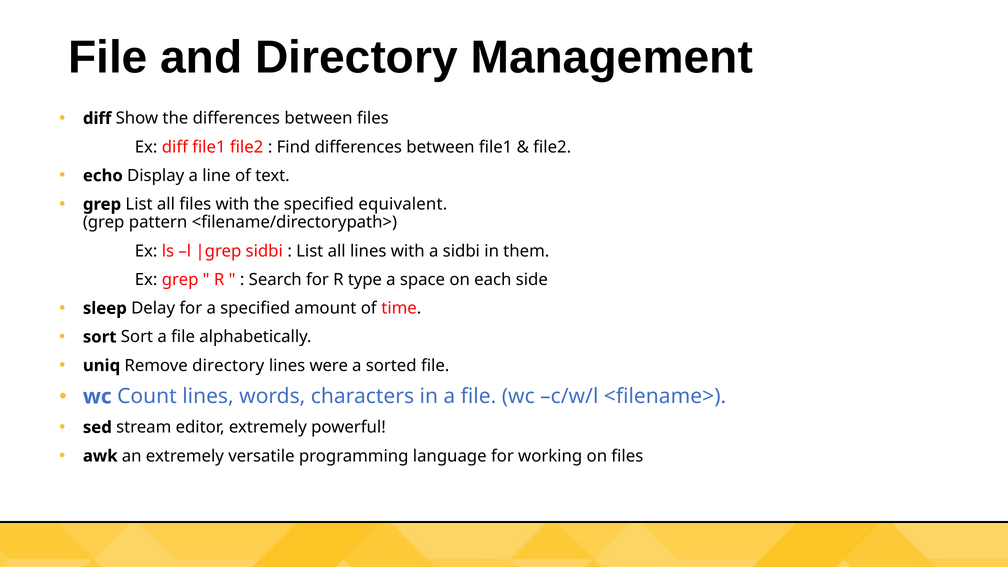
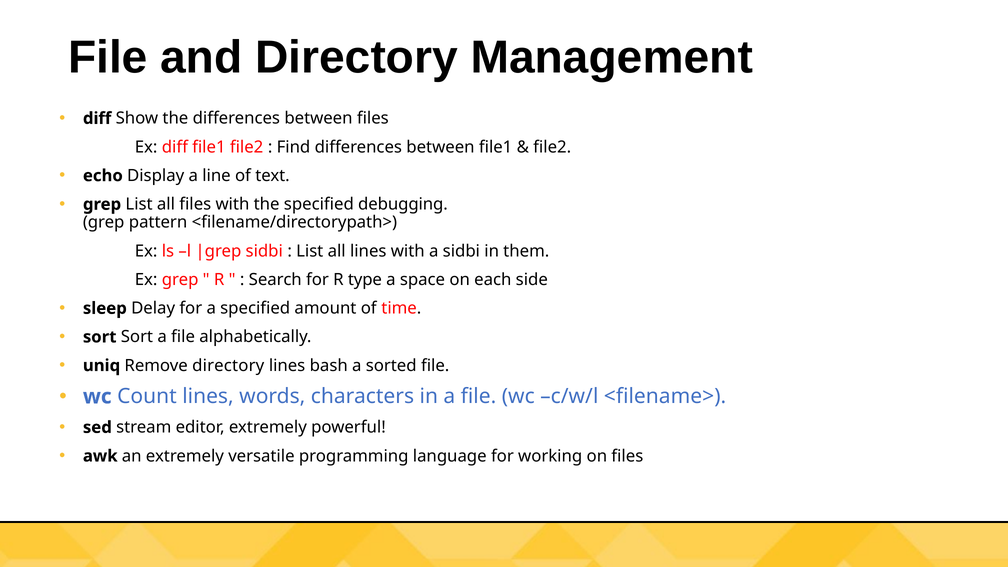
equivalent: equivalent -> debugging
were: were -> bash
